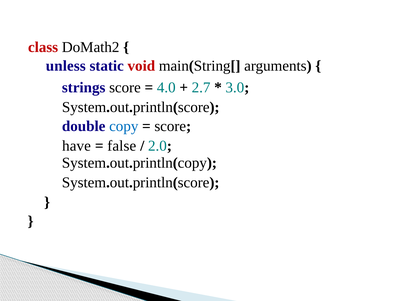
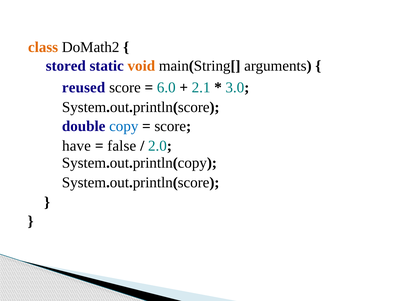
class colour: red -> orange
unless: unless -> stored
void colour: red -> orange
strings: strings -> reused
4.0: 4.0 -> 6.0
2.7: 2.7 -> 2.1
